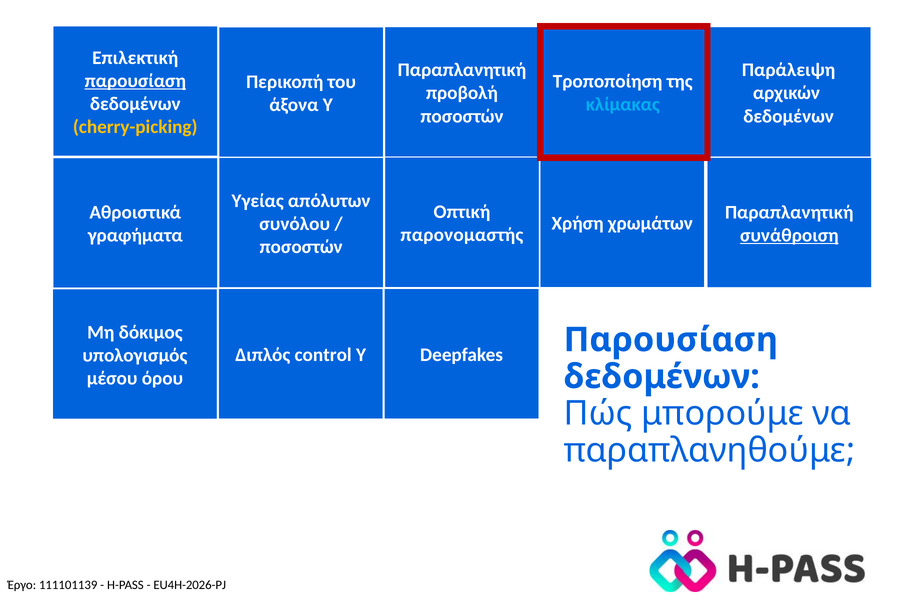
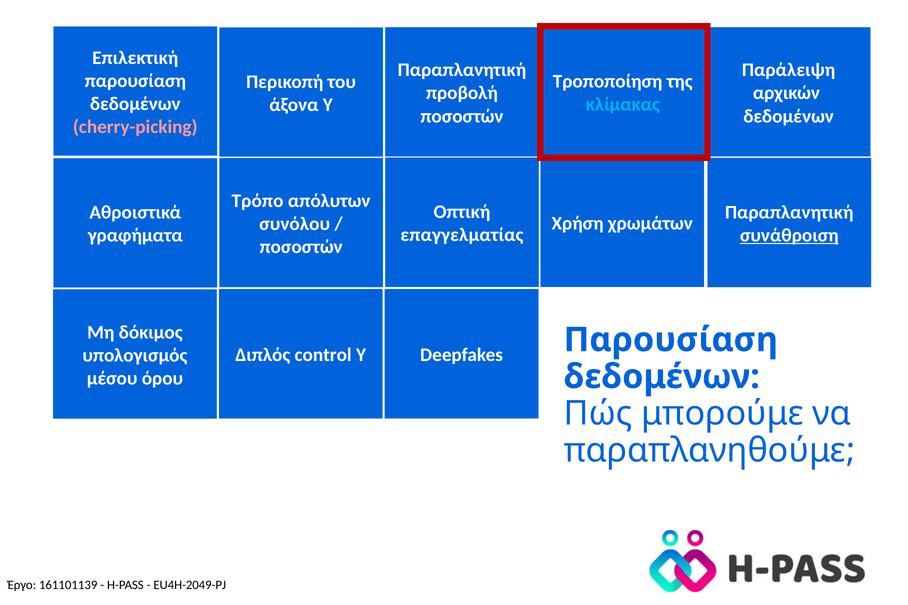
παρουσίαση at (135, 81) underline: present -> none
cherry-picking colour: yellow -> pink
Υγείας: Υγείας -> Τρόπο
παρονομαστής: παρονομαστής -> επαγγελματίας
111101139: 111101139 -> 161101139
EU4H-2026-PJ: EU4H-2026-PJ -> EU4H-2049-PJ
